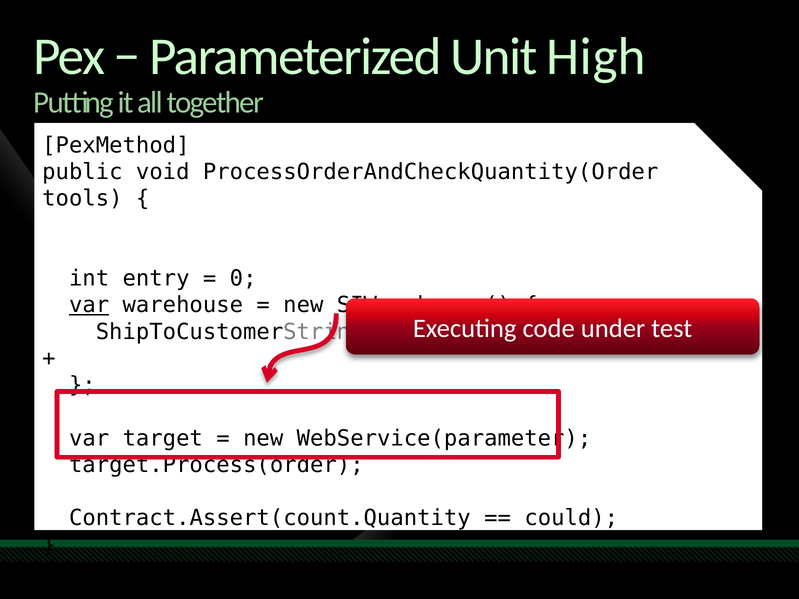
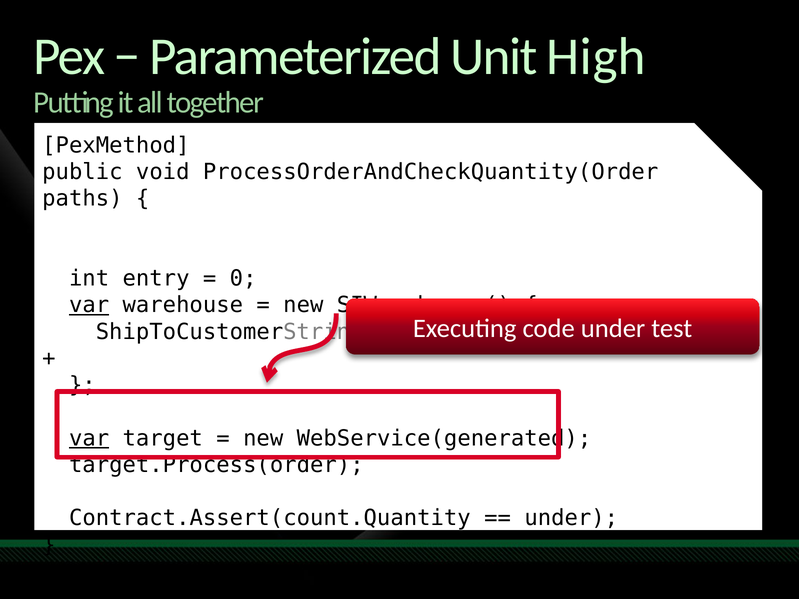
tools: tools -> paths
var at (89, 438) underline: none -> present
WebService(parameter: WebService(parameter -> WebService(generated
could at (571, 518): could -> under
